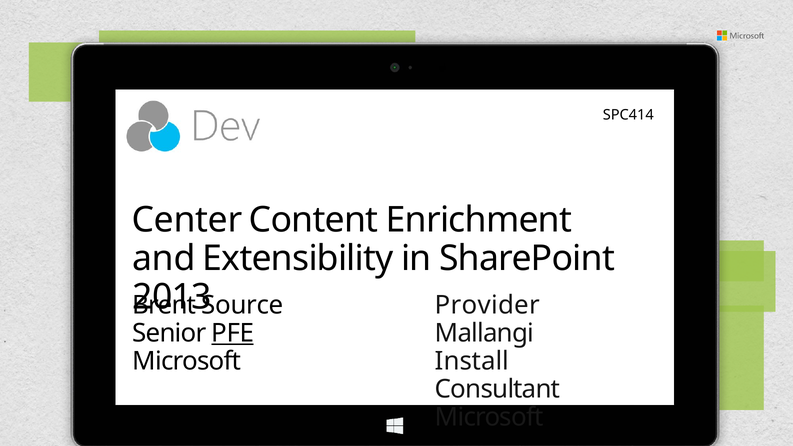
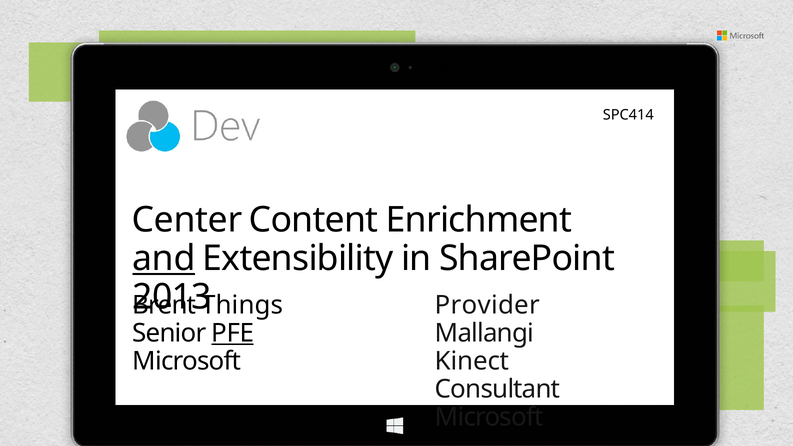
and underline: none -> present
Source: Source -> Things
Install: Install -> Kinect
